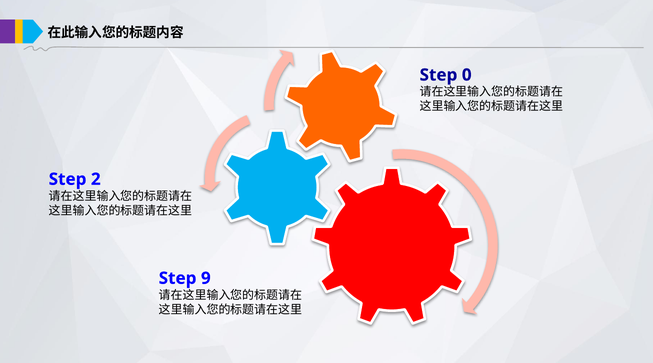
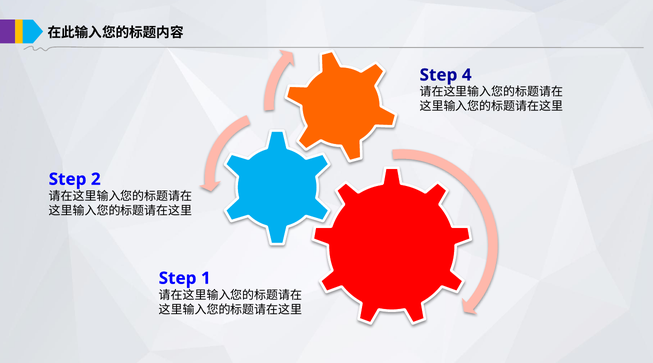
0: 0 -> 4
9: 9 -> 1
